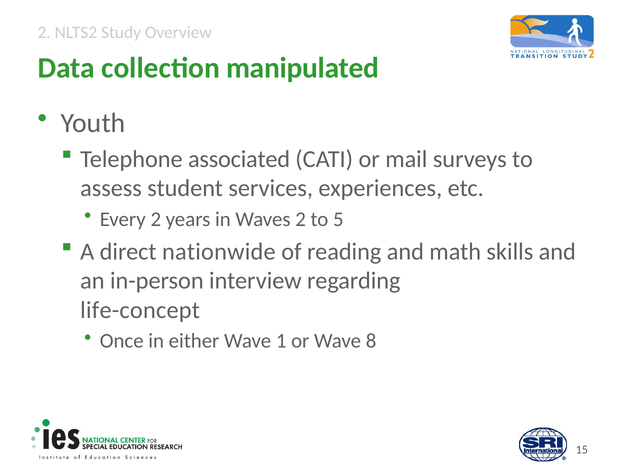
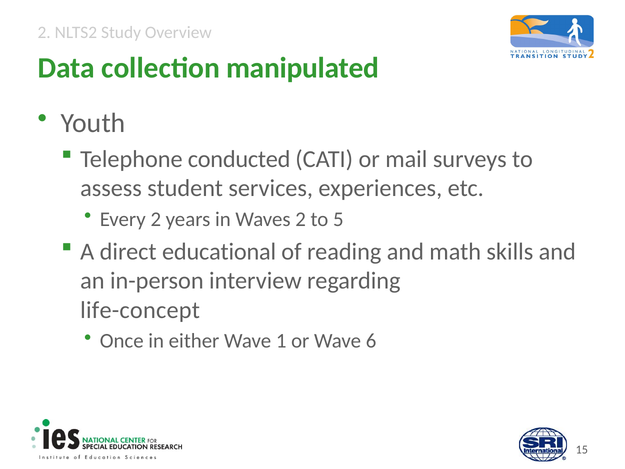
associated: associated -> conducted
nationwide: nationwide -> educational
8: 8 -> 6
